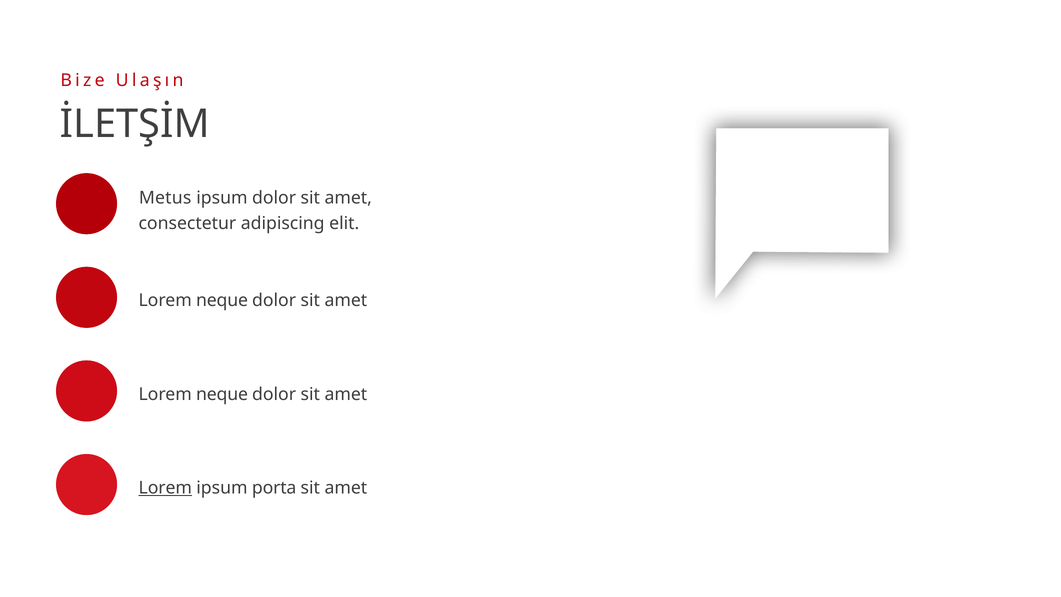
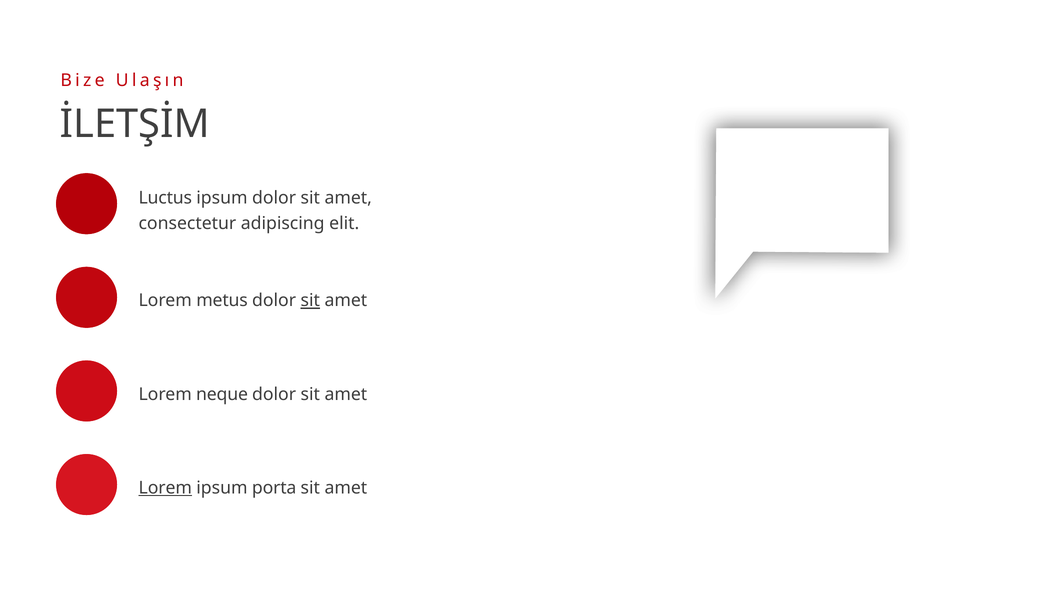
Metus: Metus -> Luctus
neque at (222, 301): neque -> metus
sit at (310, 301) underline: none -> present
